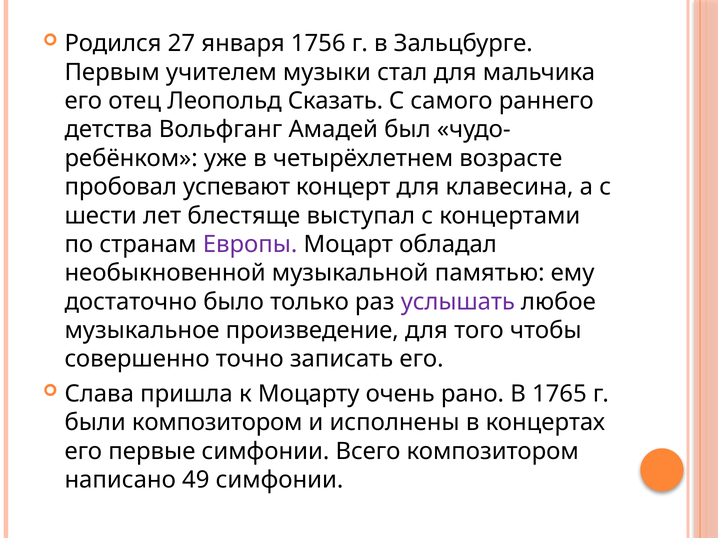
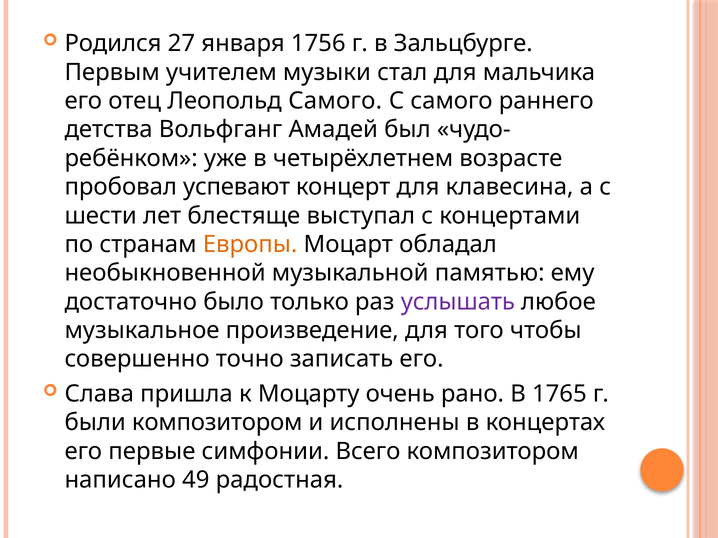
Леопольд Сказать: Сказать -> Самого
Европы colour: purple -> orange
49 симфонии: симфонии -> радостная
